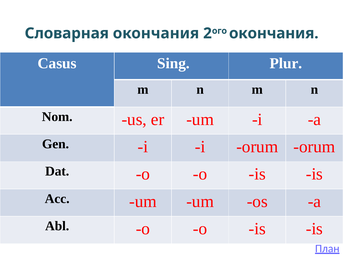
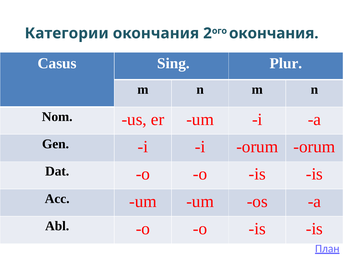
Словарная: Словарная -> Категории
